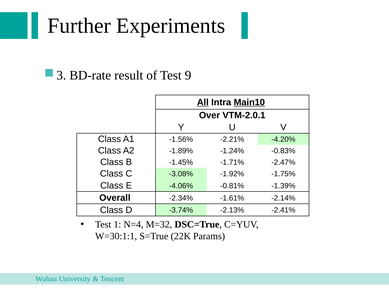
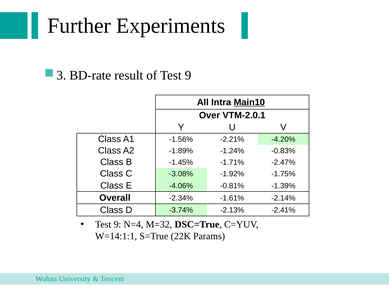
All underline: present -> none
1 at (117, 224): 1 -> 9
W=30:1:1: W=30:1:1 -> W=14:1:1
